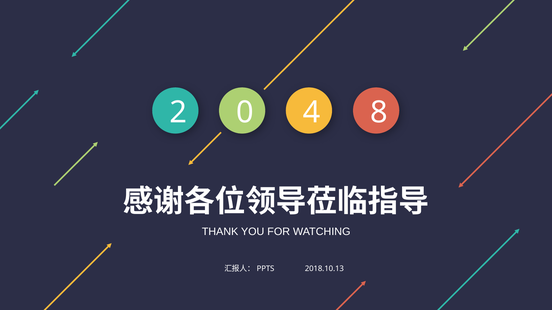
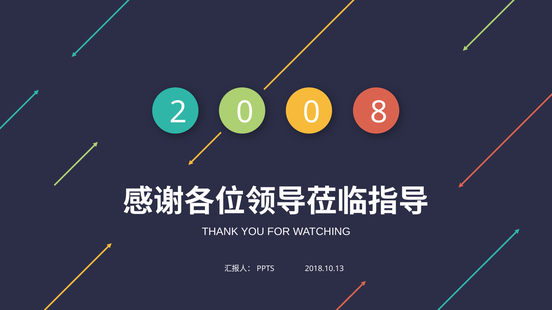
0 4: 4 -> 0
